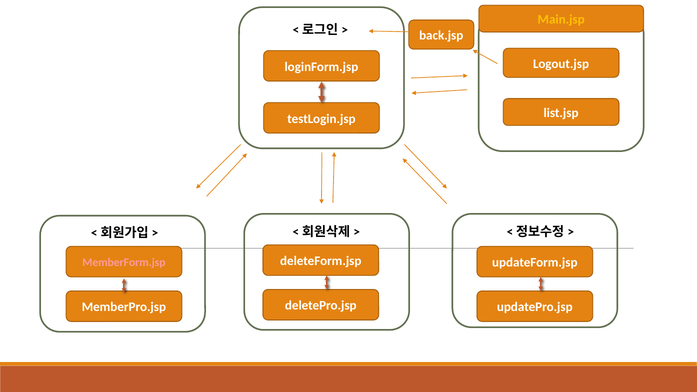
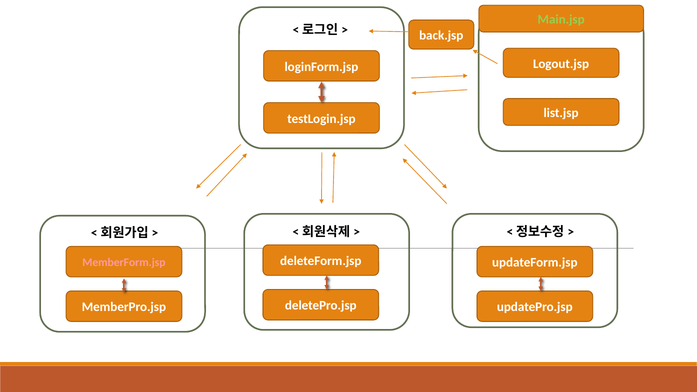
Main.jsp colour: yellow -> light green
